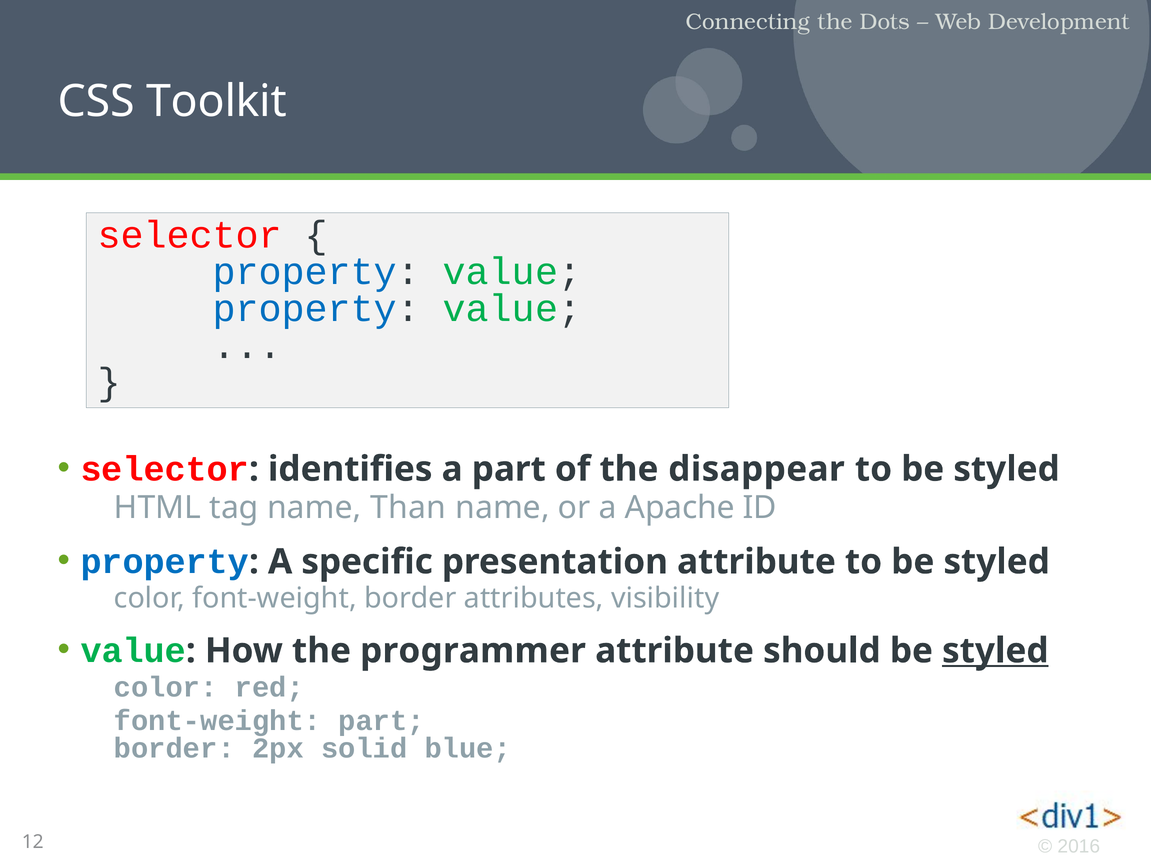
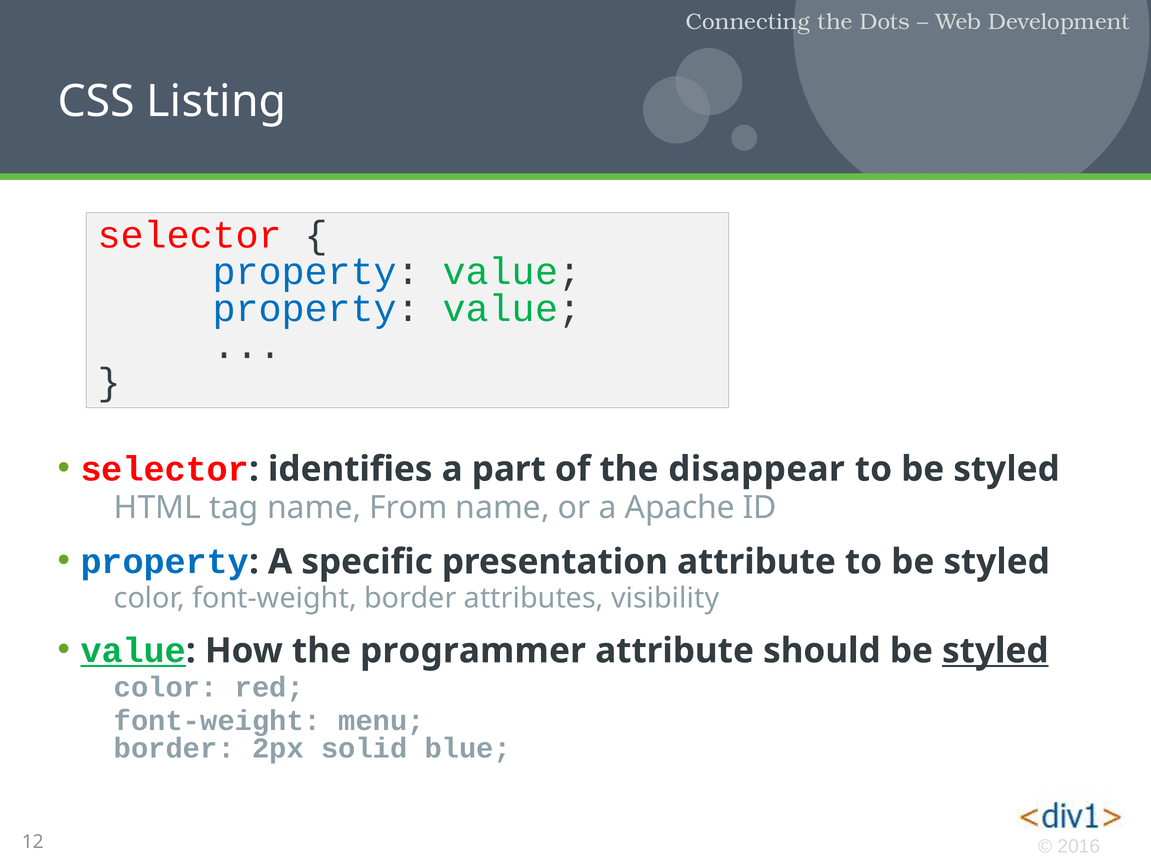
Toolkit: Toolkit -> Listing
Than: Than -> From
value at (133, 651) underline: none -> present
font-weight part: part -> menu
